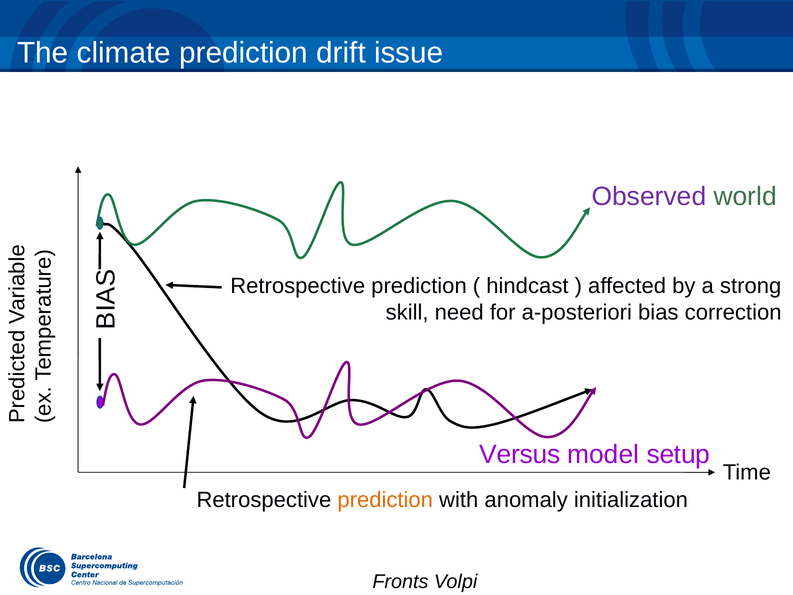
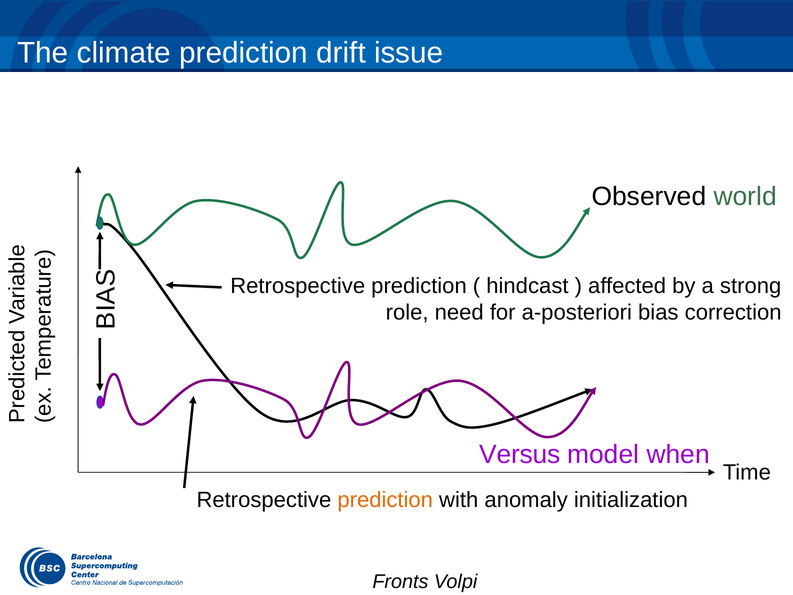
Observed colour: purple -> black
skill: skill -> role
setup: setup -> when
